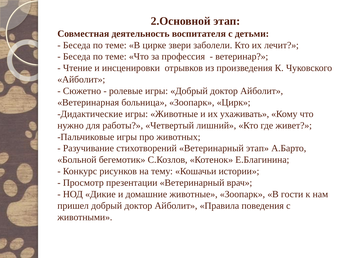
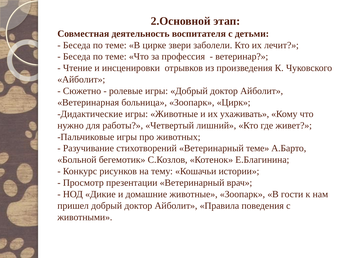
Ветеринарный этап: этап -> теме
